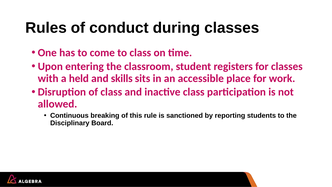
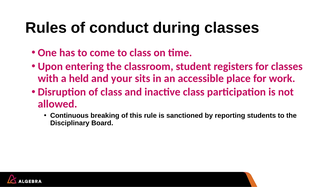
skills: skills -> your
